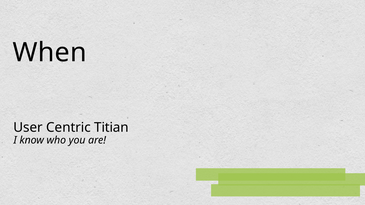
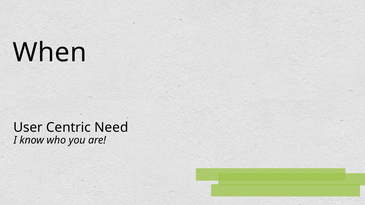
Titian: Titian -> Need
